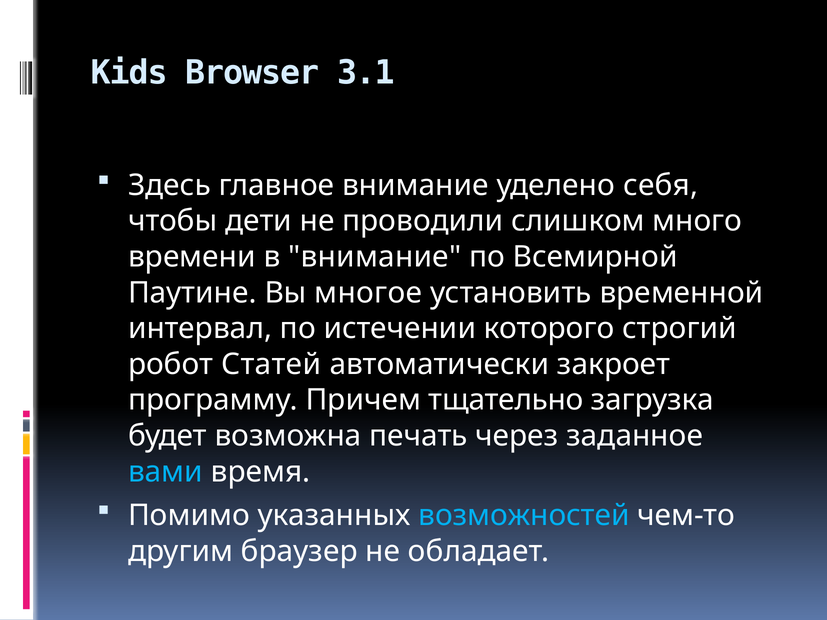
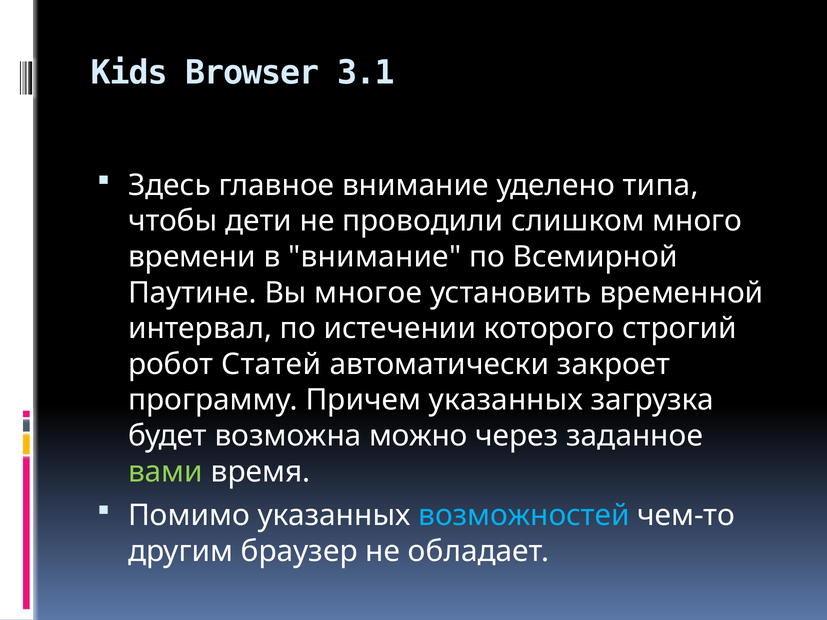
себя: себя -> типа
Причем тщательно: тщательно -> указанных
печать: печать -> можно
вами colour: light blue -> light green
